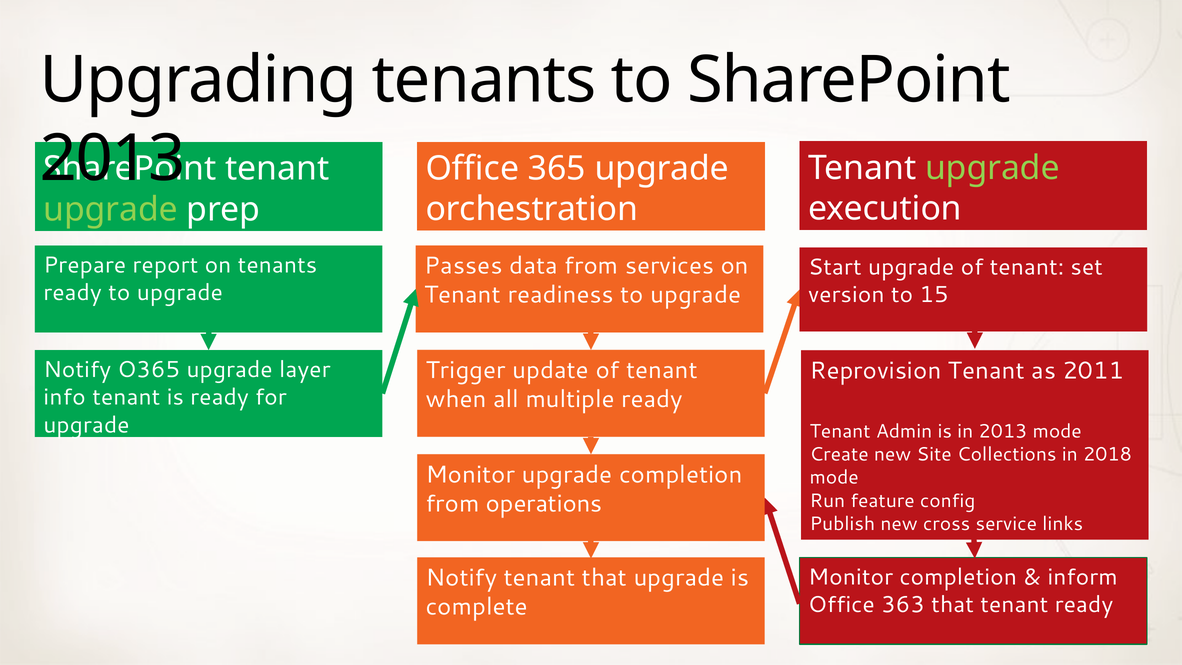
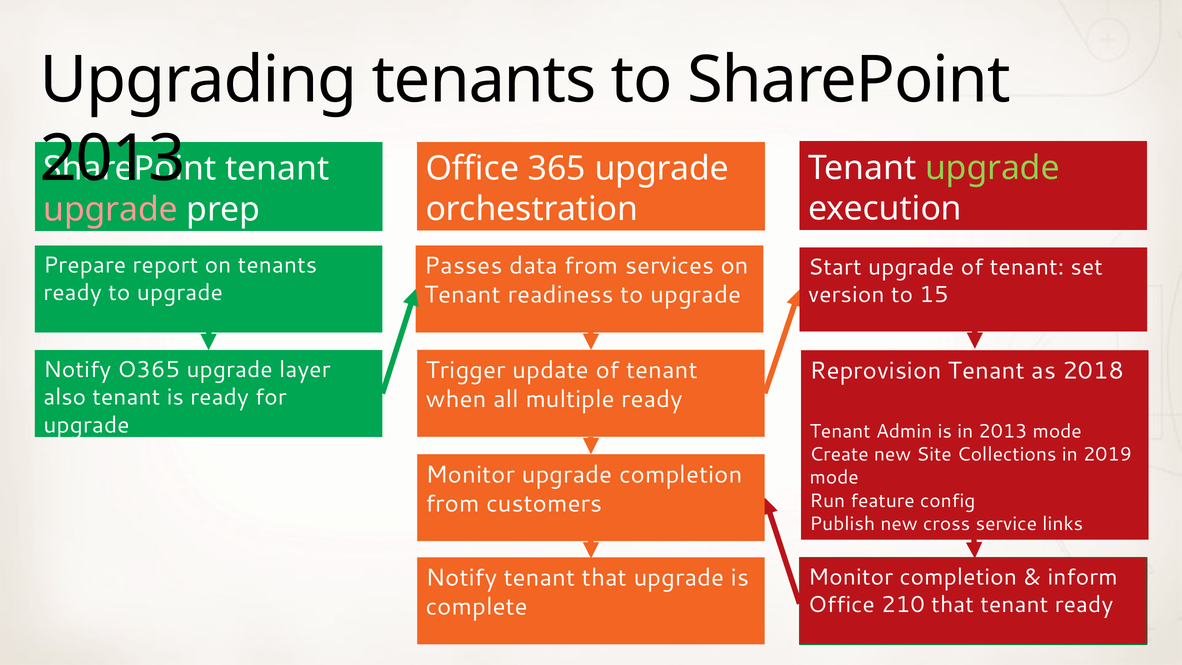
upgrade at (111, 209) colour: light green -> pink
2011: 2011 -> 2018
info: info -> also
2018: 2018 -> 2019
operations: operations -> customers
363: 363 -> 210
